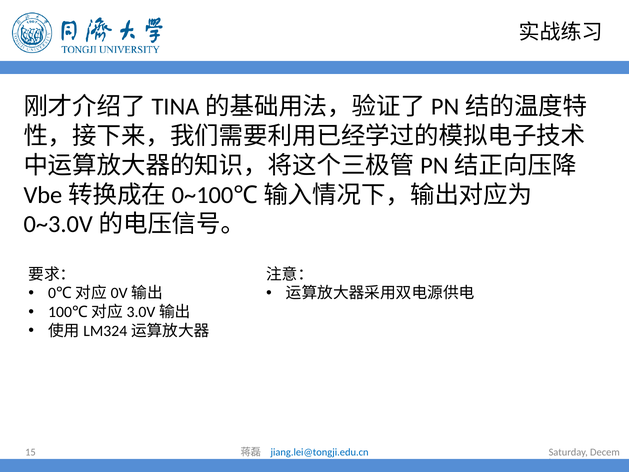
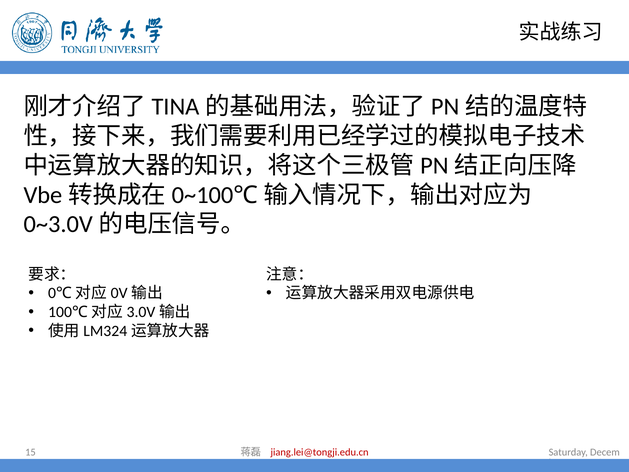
jiang.lei@tongji.edu.cn colour: blue -> red
